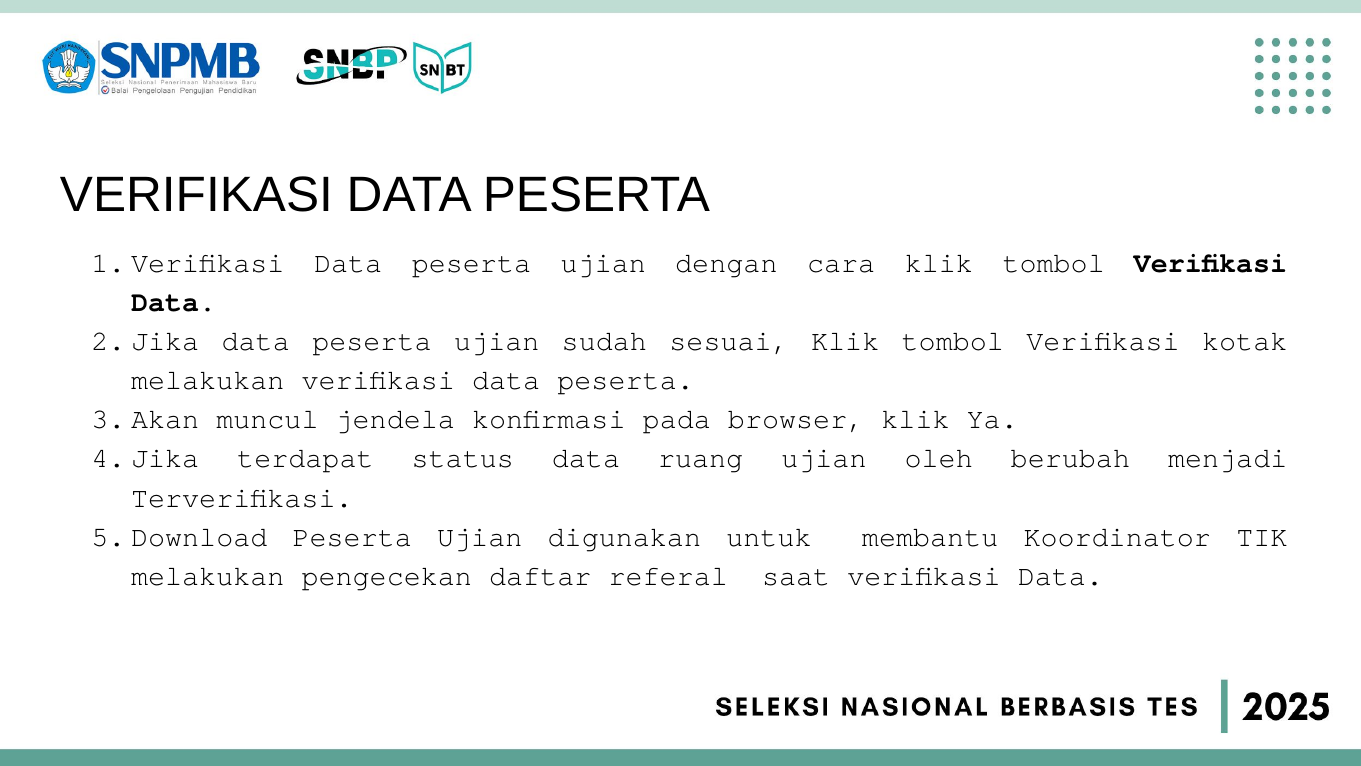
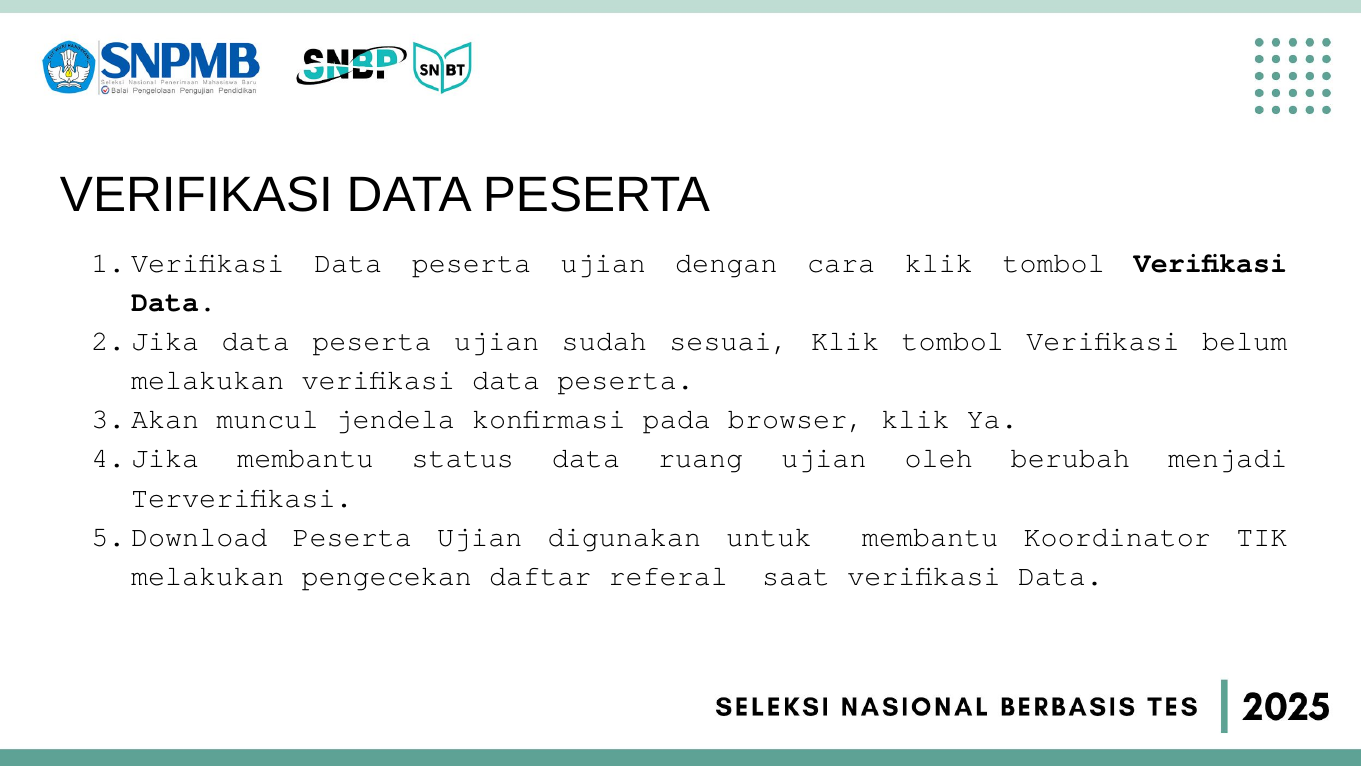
kotak: kotak -> belum
terdapat at (305, 458): terdapat -> membantu
